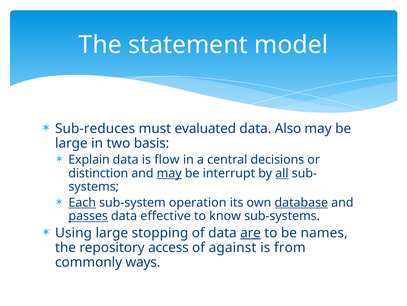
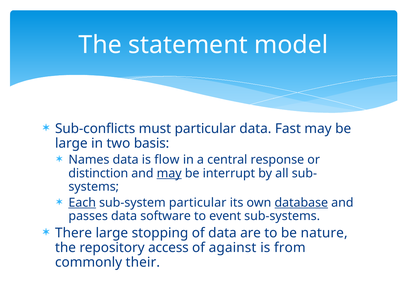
Sub-reduces: Sub-reduces -> Sub-conflicts
must evaluated: evaluated -> particular
Also: Also -> Fast
Explain: Explain -> Names
decisions: decisions -> response
all underline: present -> none
sub-system operation: operation -> particular
passes underline: present -> none
effective: effective -> software
know: know -> event
Using: Using -> There
are underline: present -> none
names: names -> nature
ways: ways -> their
